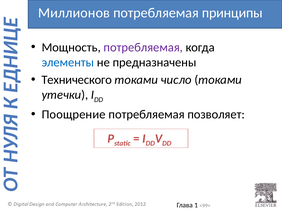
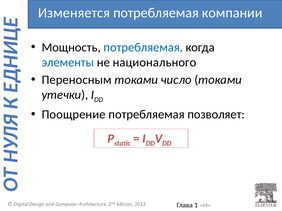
Миллионов: Миллионов -> Изменяется
принципы: принципы -> компании
потребляемая at (143, 47) colour: purple -> blue
предназначены: предназначены -> национального
Технического: Технического -> Переносным
